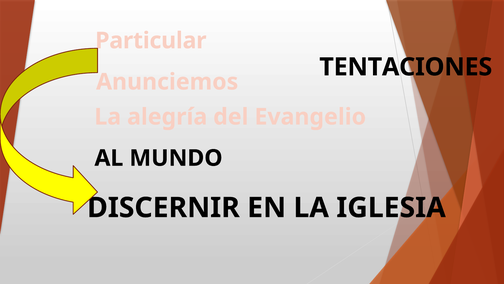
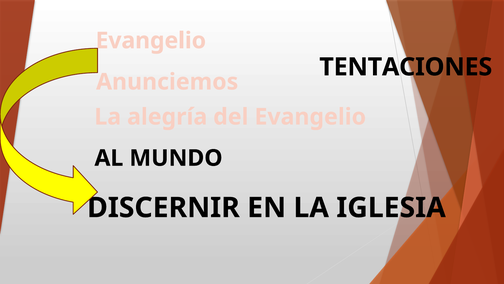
Particular at (151, 41): Particular -> Evangelio
